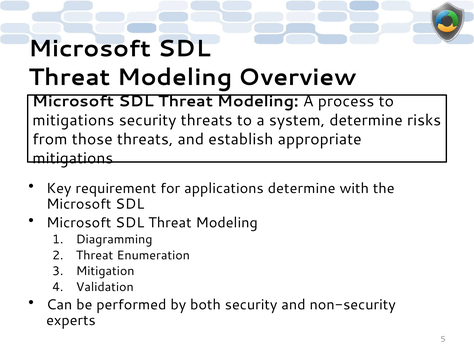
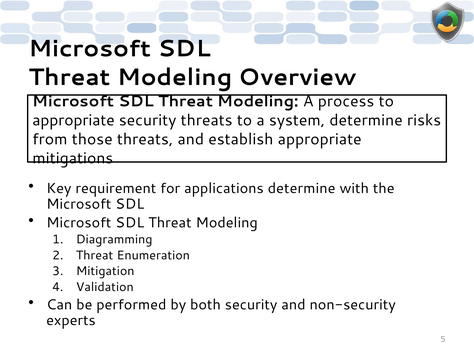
mitigations at (73, 120): mitigations -> appropriate
